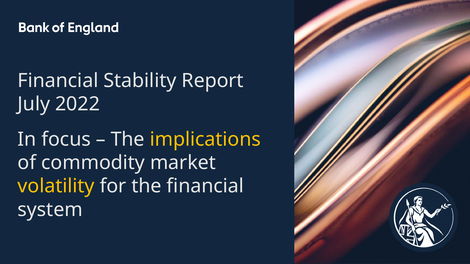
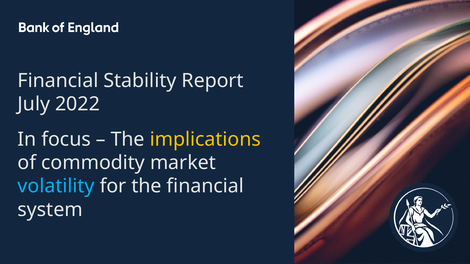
volatility colour: yellow -> light blue
